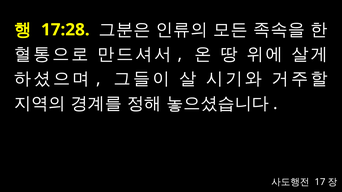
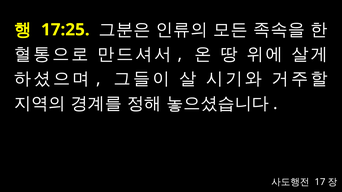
17:28: 17:28 -> 17:25
